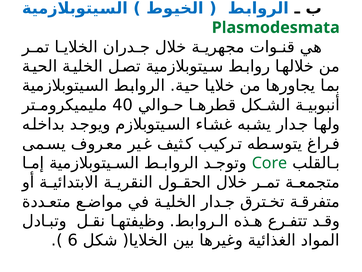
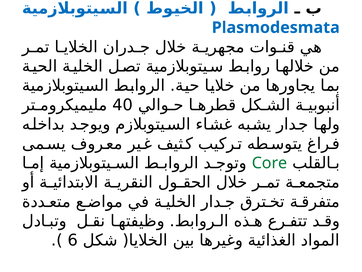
Plasmodesmata colour: green -> blue
